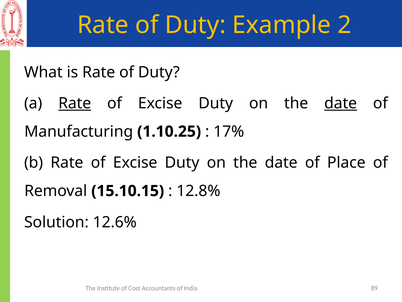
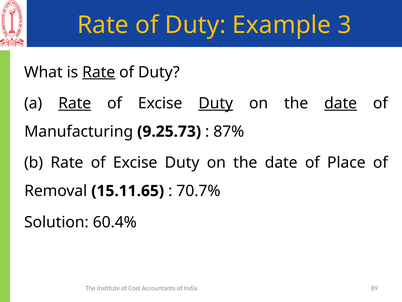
2: 2 -> 3
Rate at (99, 72) underline: none -> present
Duty at (216, 103) underline: none -> present
1.10.25: 1.10.25 -> 9.25.73
17%: 17% -> 87%
15.10.15: 15.10.15 -> 15.11.65
12.8%: 12.8% -> 70.7%
12.6%: 12.6% -> 60.4%
